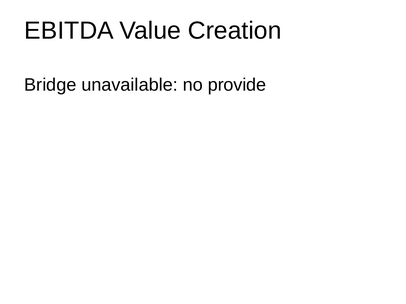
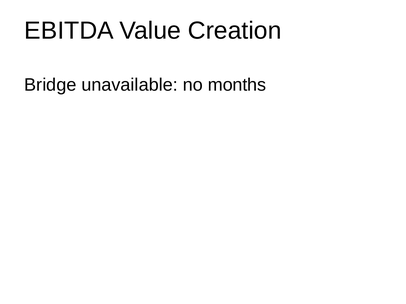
provide: provide -> months
